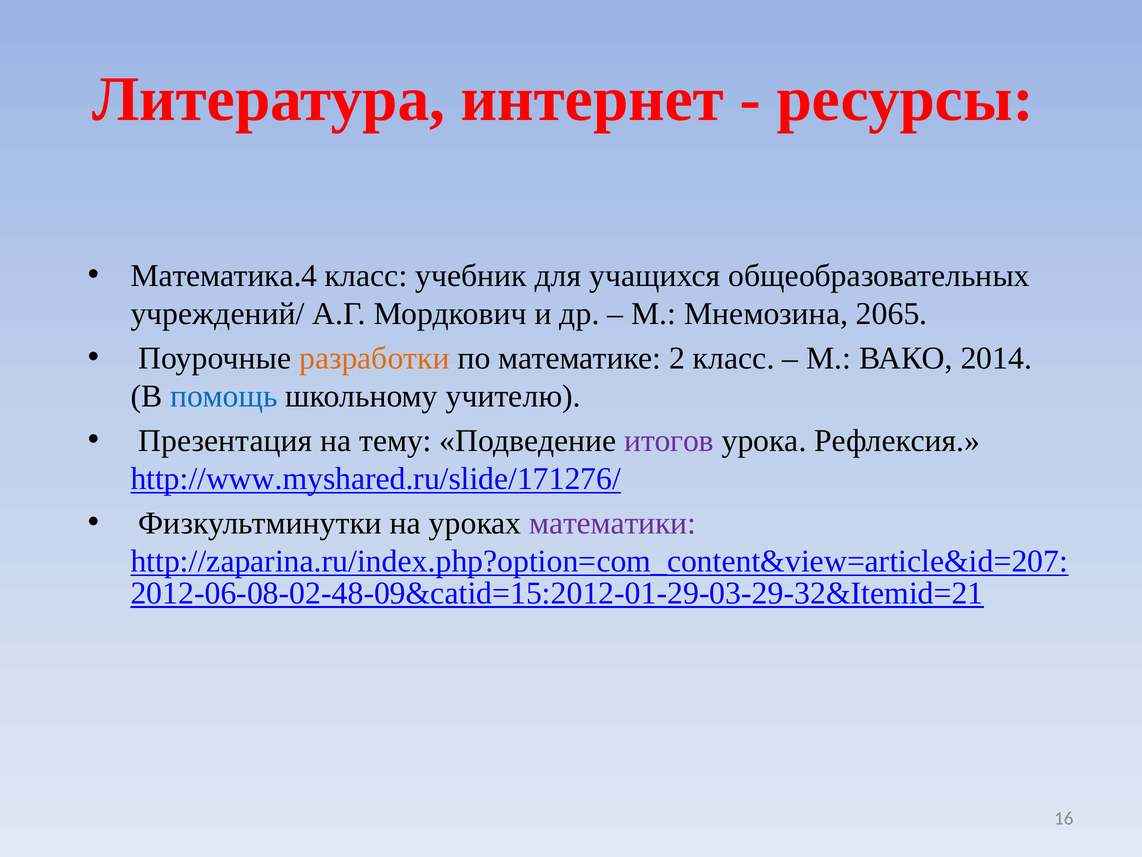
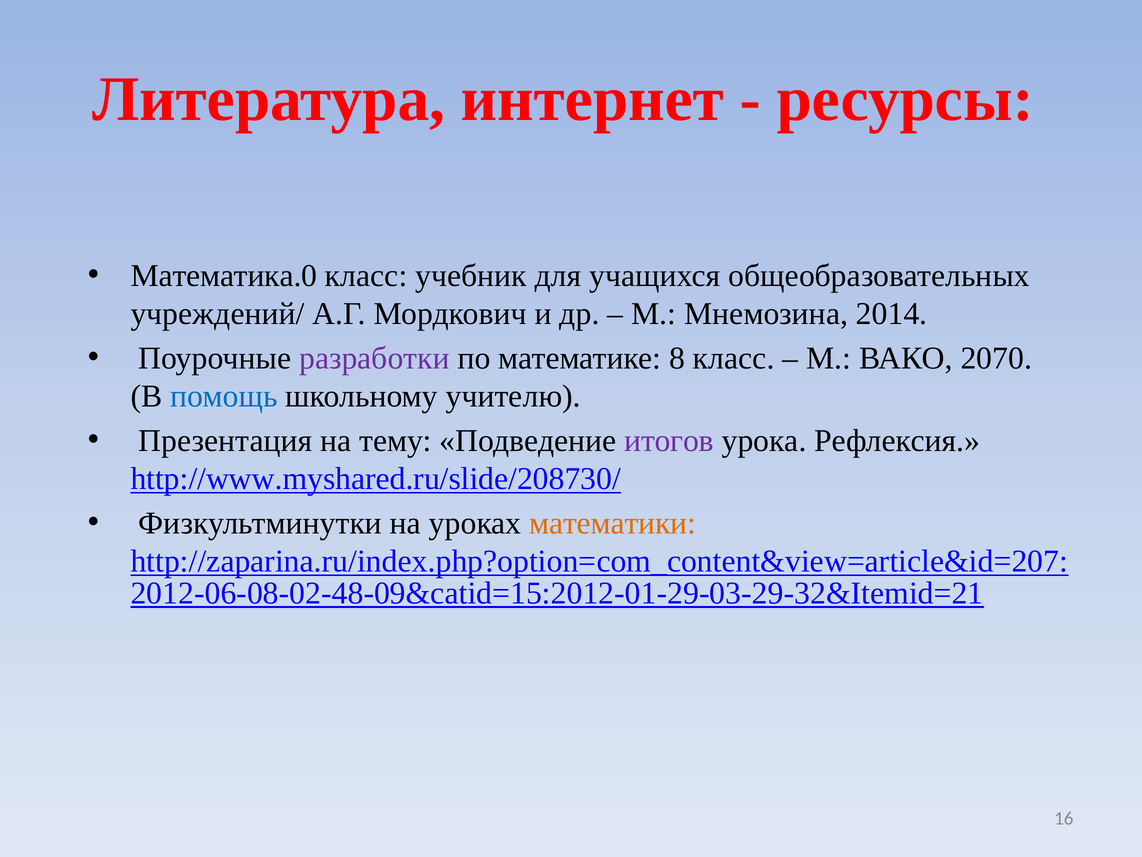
Математика.4: Математика.4 -> Математика.0
2065: 2065 -> 2014
разработки colour: orange -> purple
2: 2 -> 8
2014: 2014 -> 2070
http://www.myshared.ru/slide/171276/: http://www.myshared.ru/slide/171276/ -> http://www.myshared.ru/slide/208730/
математики colour: purple -> orange
